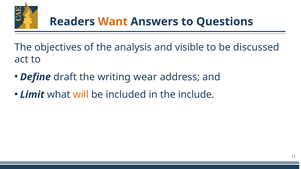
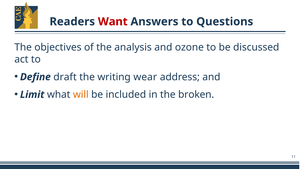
Want colour: orange -> red
visible: visible -> ozone
include: include -> broken
